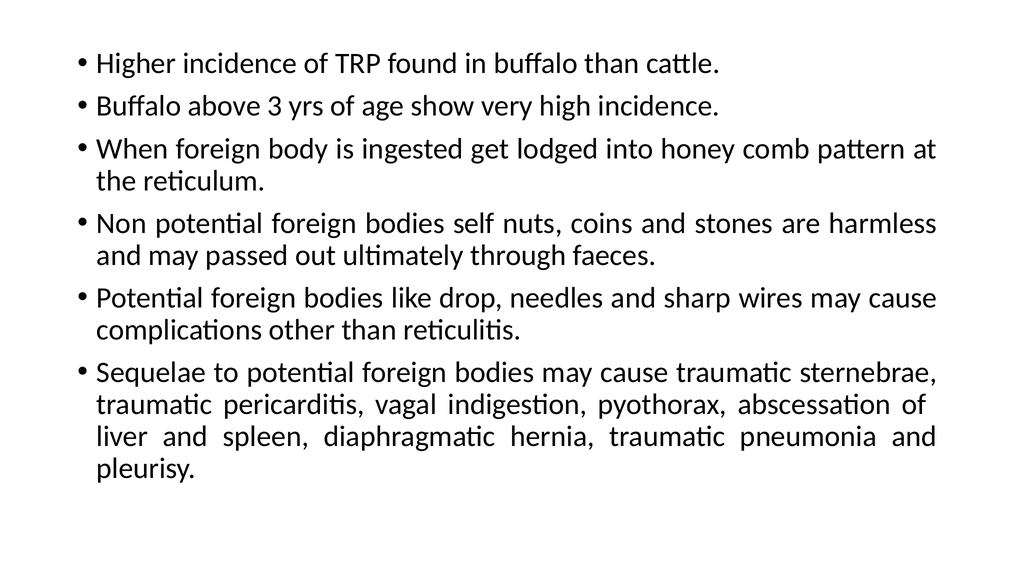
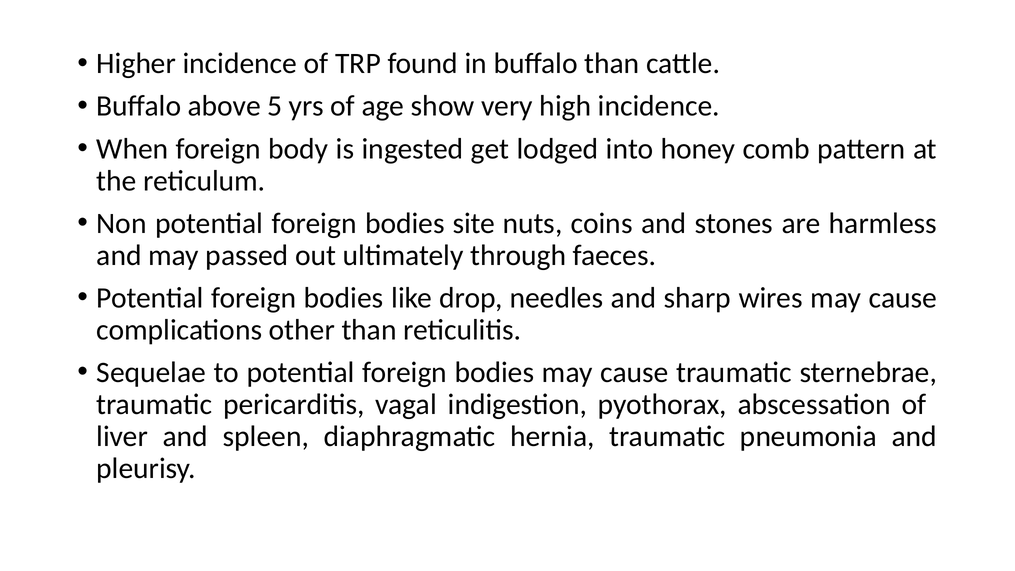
3: 3 -> 5
self: self -> site
